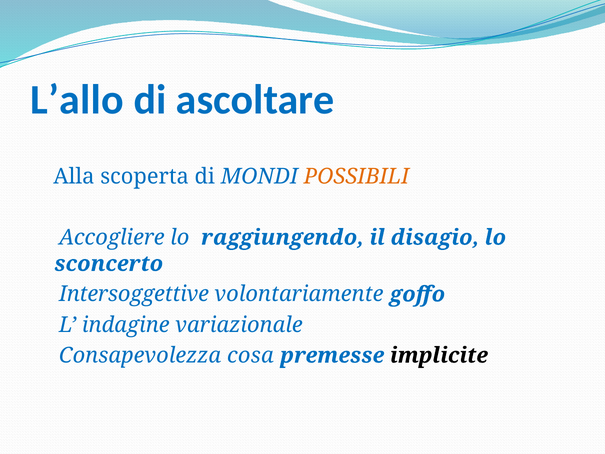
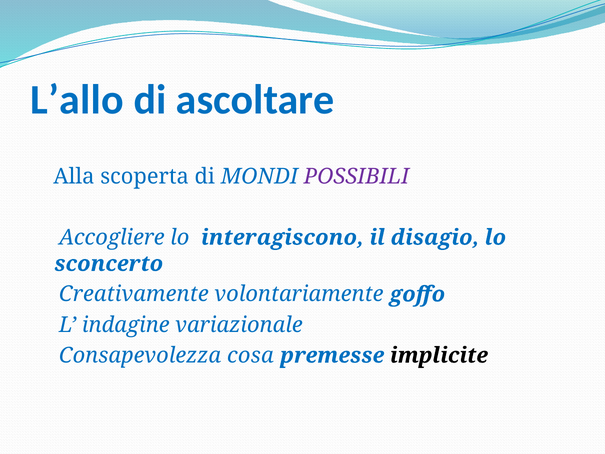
POSSIBILI colour: orange -> purple
raggiungendo: raggiungendo -> interagiscono
Intersoggettive: Intersoggettive -> Creativamente
